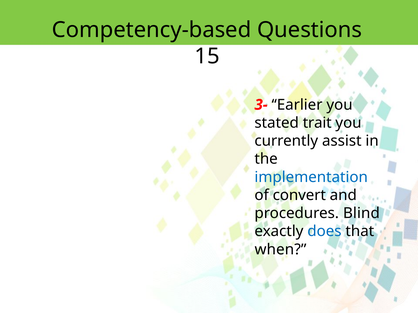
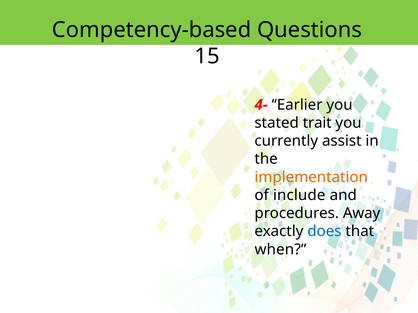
3-: 3- -> 4-
implementation colour: blue -> orange
convert: convert -> include
Blind: Blind -> Away
